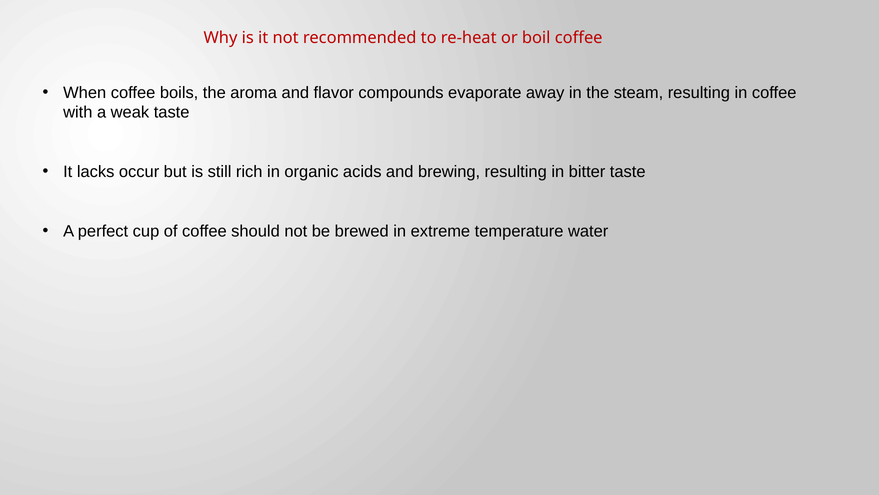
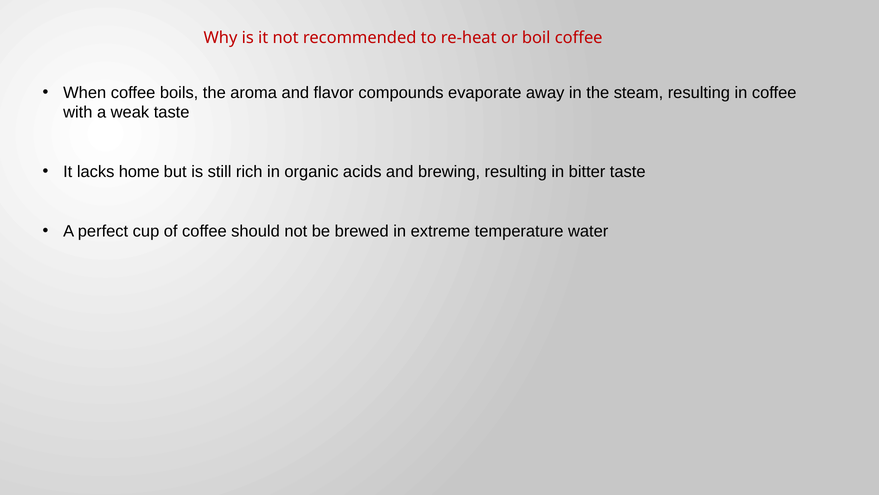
occur: occur -> home
